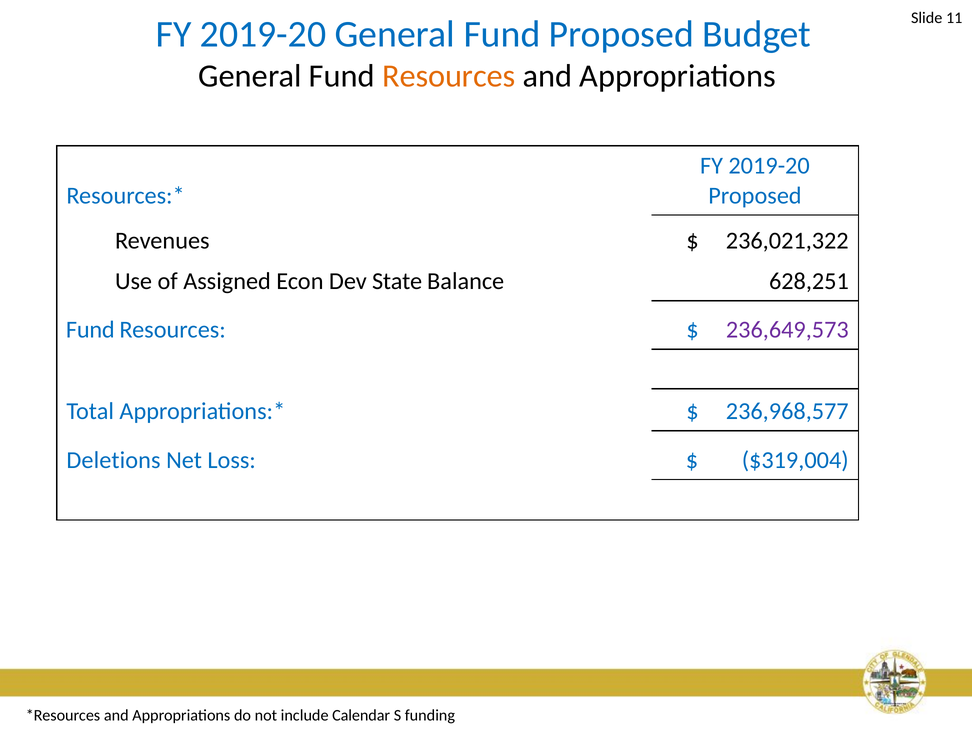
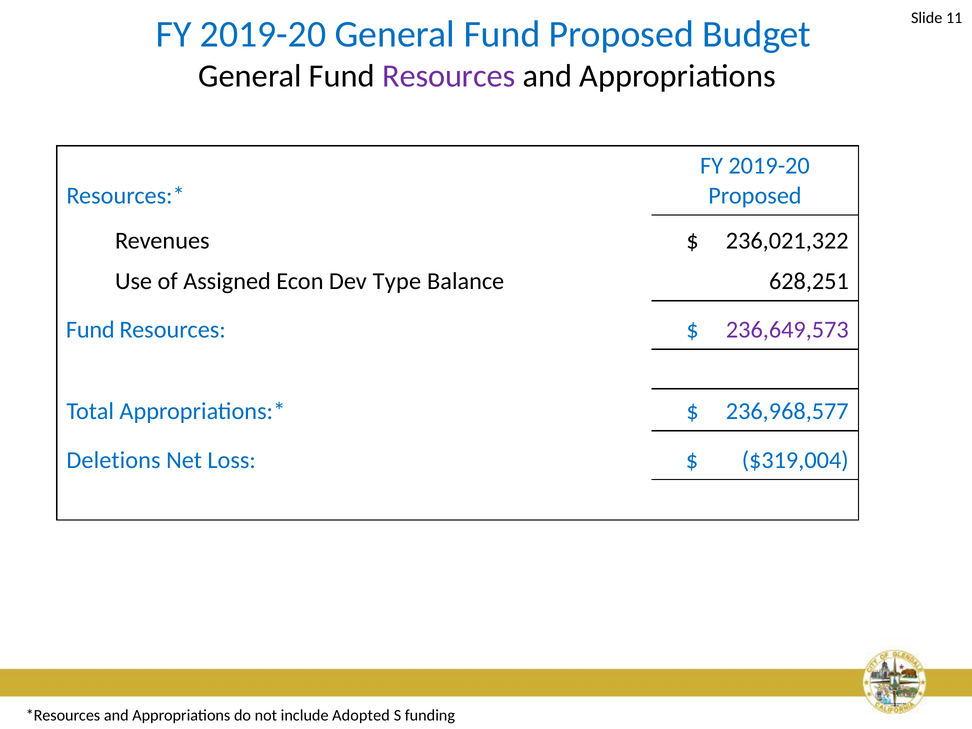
Resources at (449, 76) colour: orange -> purple
State: State -> Type
Calendar: Calendar -> Adopted
